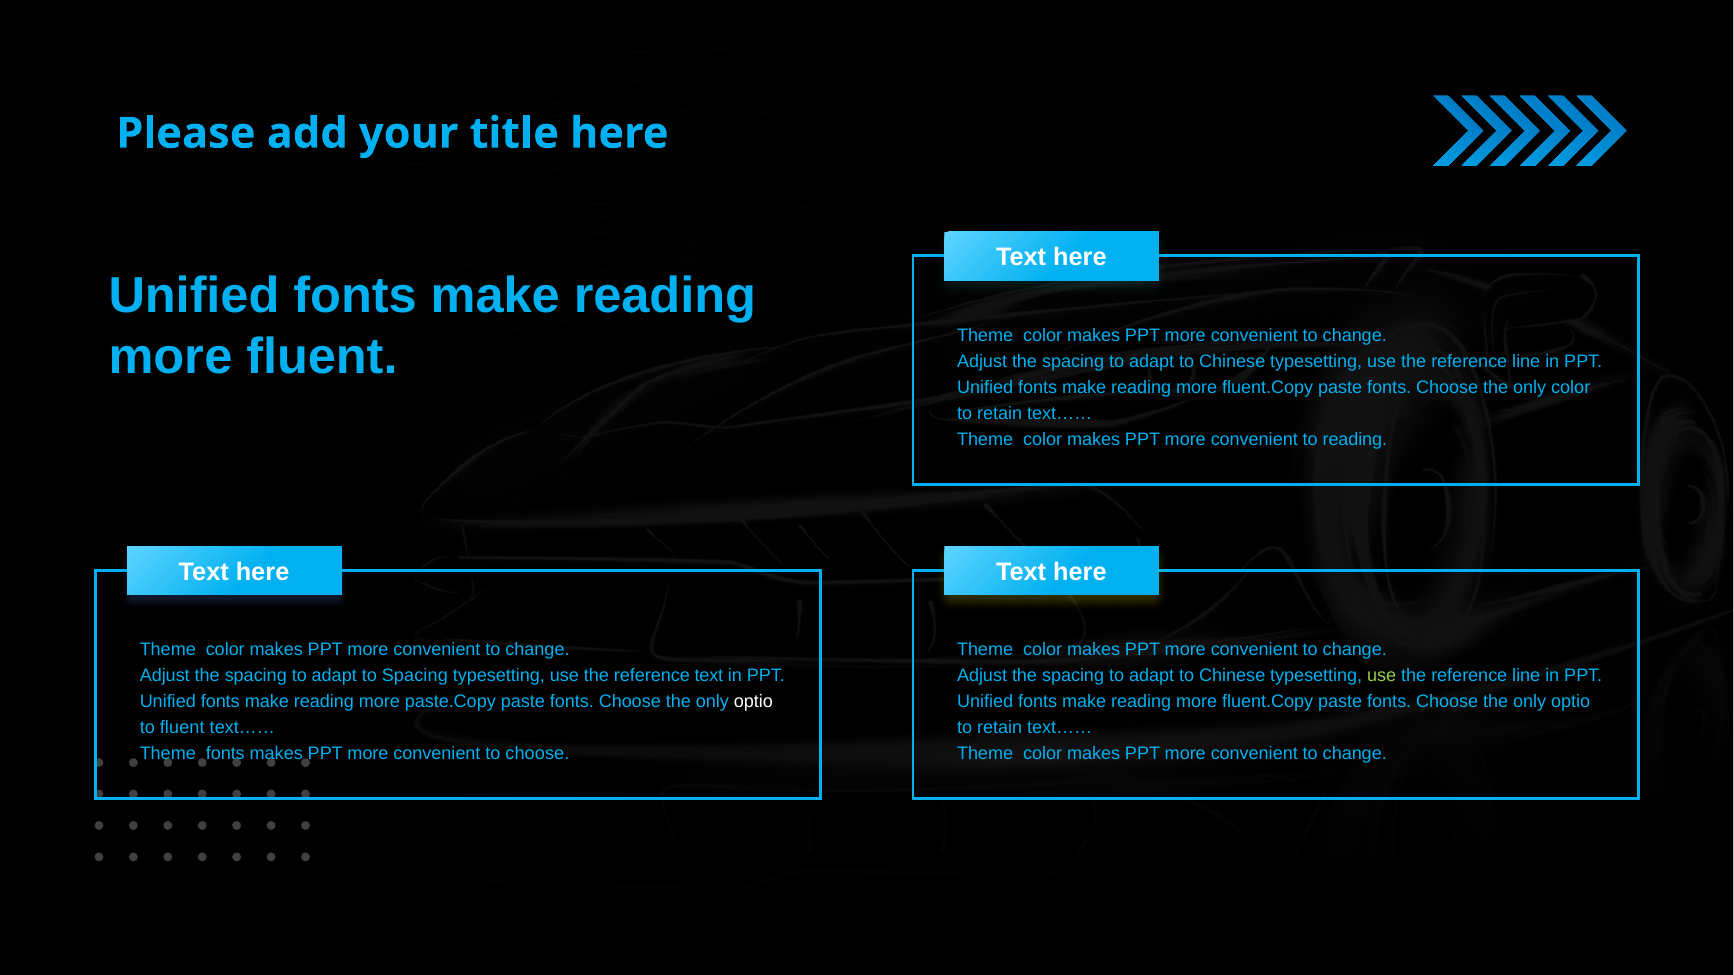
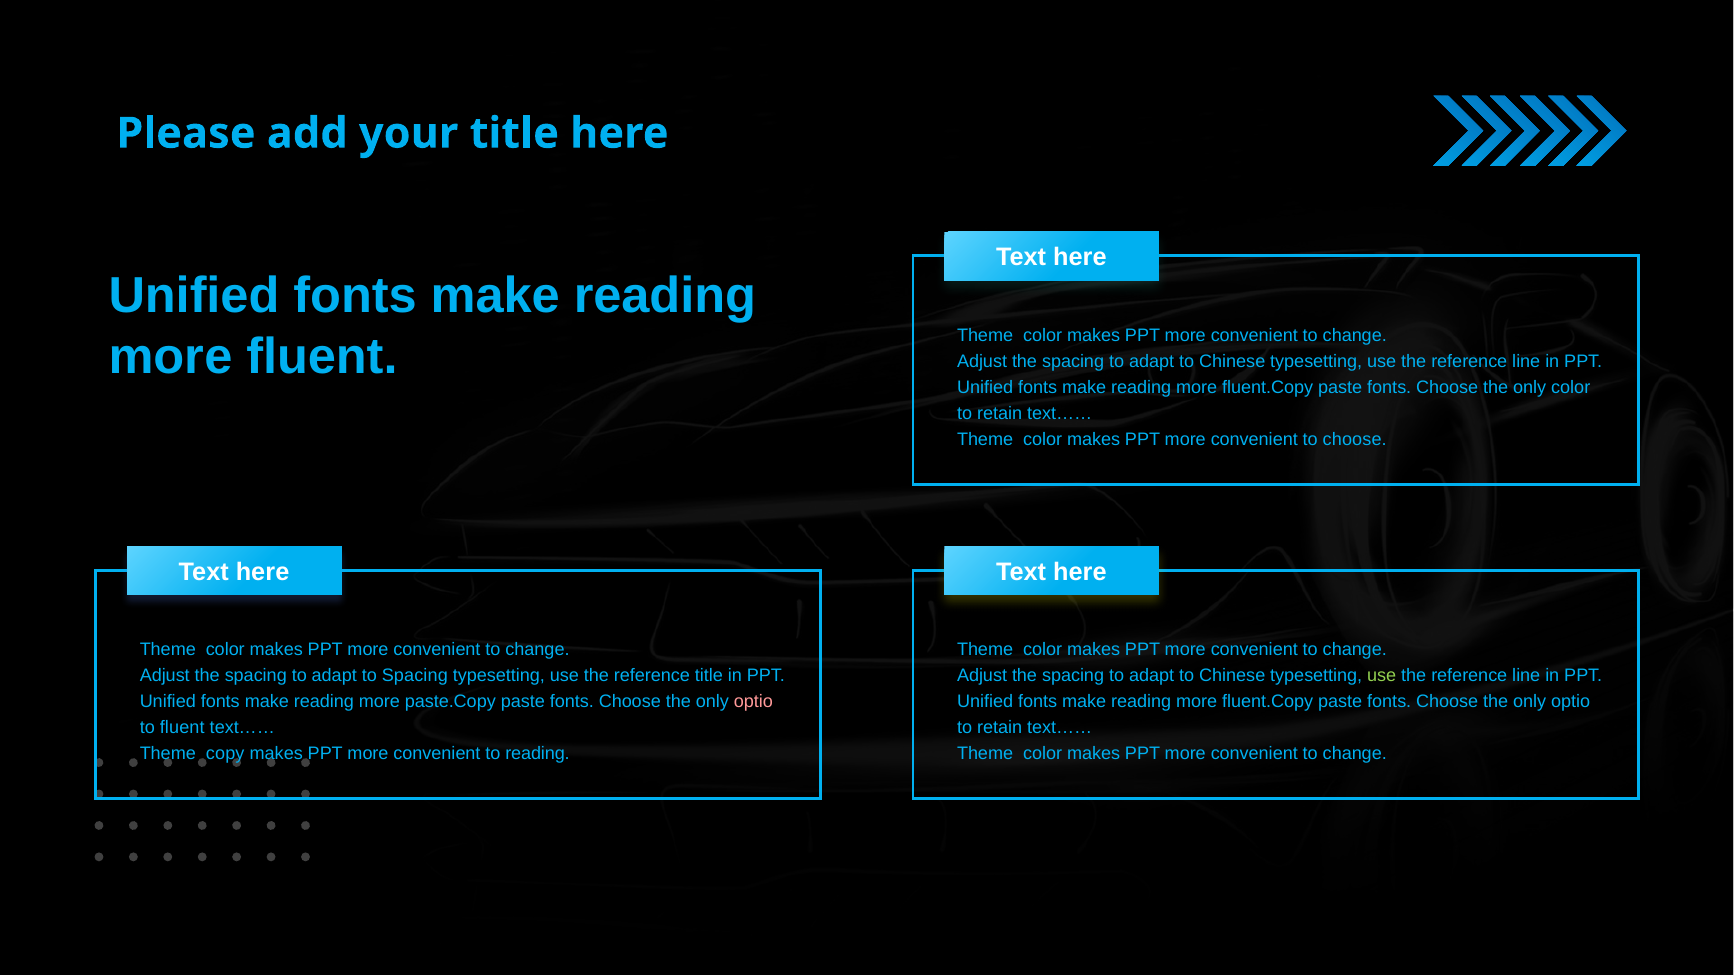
to reading: reading -> choose
reference text: text -> title
optio at (753, 702) colour: white -> pink
Theme fonts: fonts -> copy
to choose: choose -> reading
